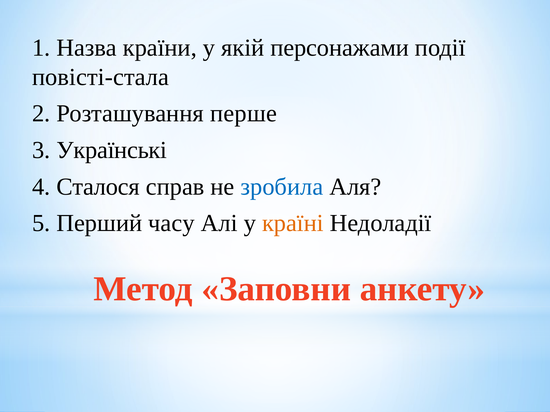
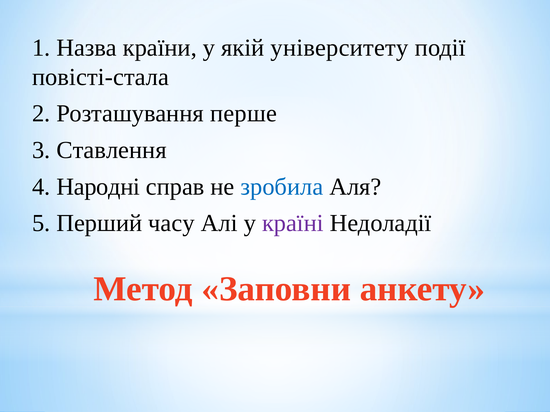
персонажами: персонажами -> університету
Українські: Українські -> Ставлення
Сталося: Сталося -> Народні
країні colour: orange -> purple
